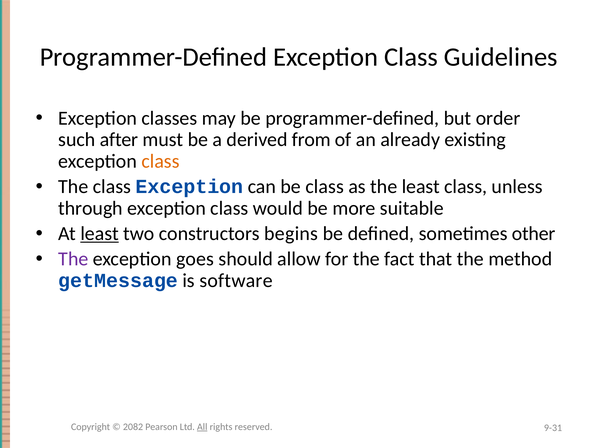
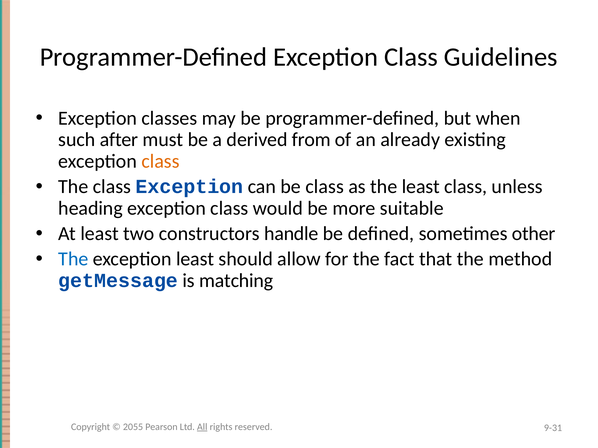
order: order -> when
through: through -> heading
least at (100, 234) underline: present -> none
begins: begins -> handle
The at (73, 259) colour: purple -> blue
exception goes: goes -> least
software: software -> matching
2082: 2082 -> 2055
